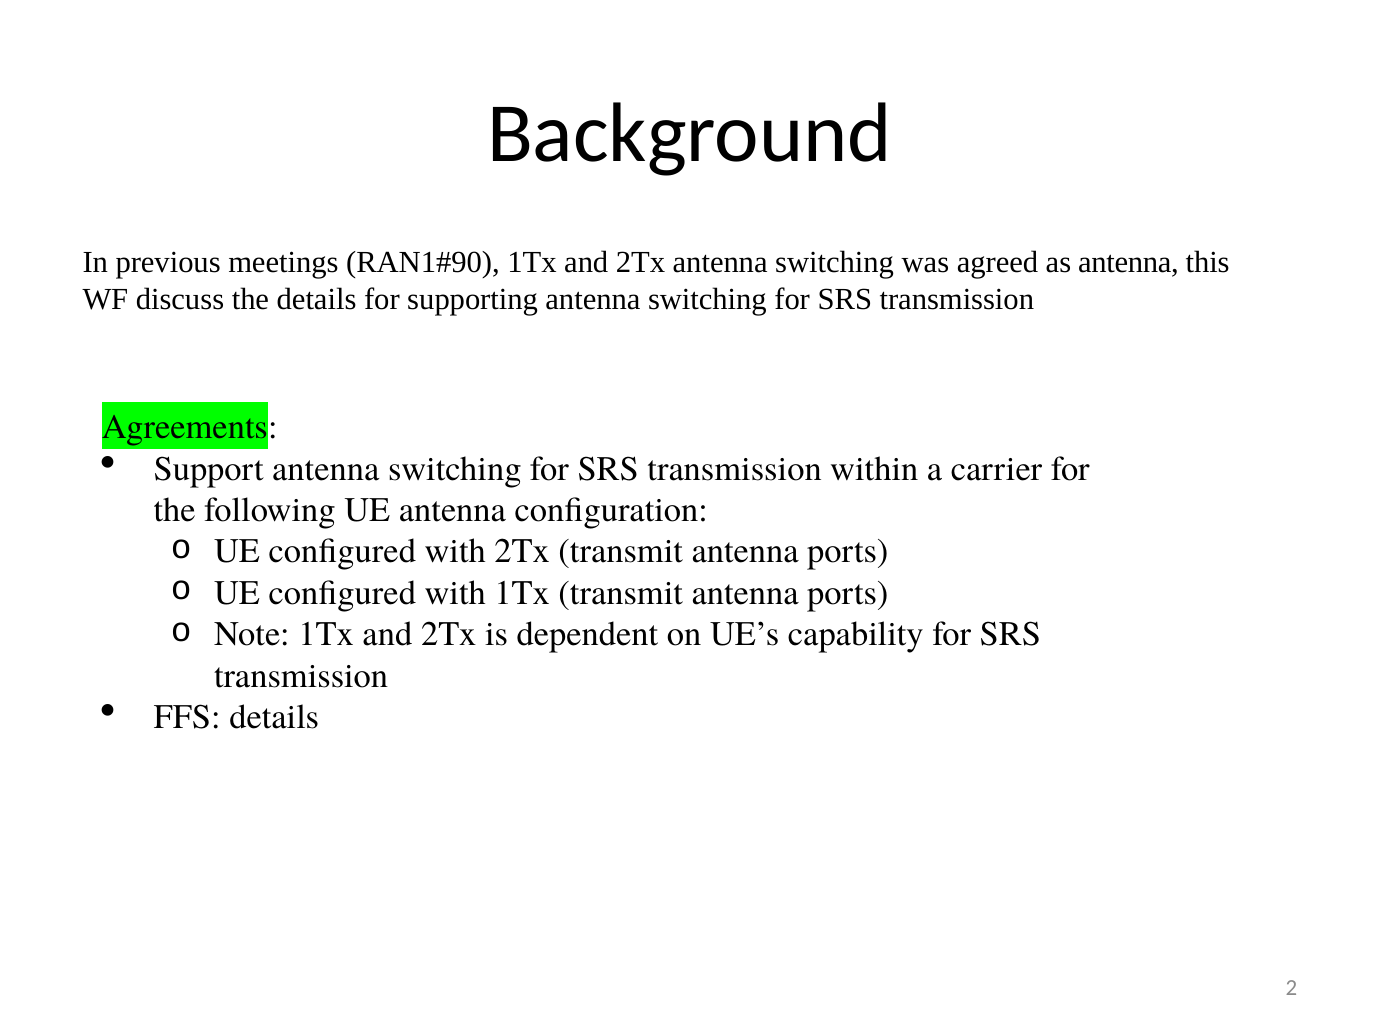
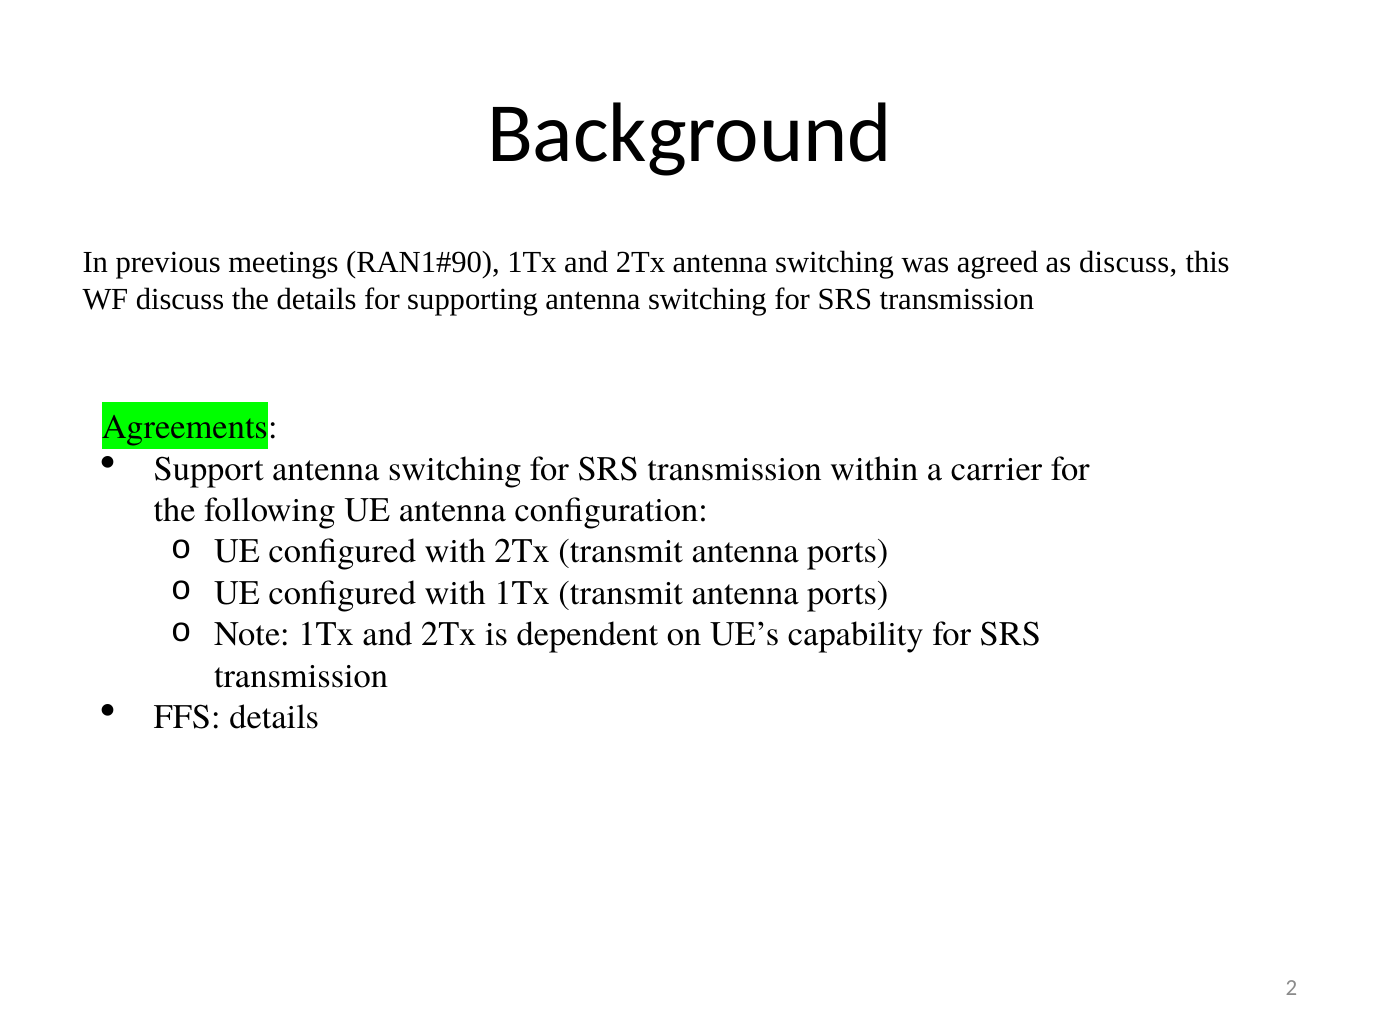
as antenna: antenna -> discuss
